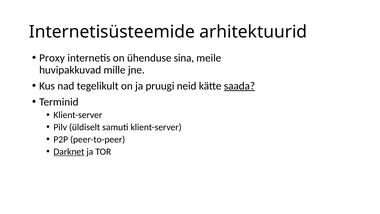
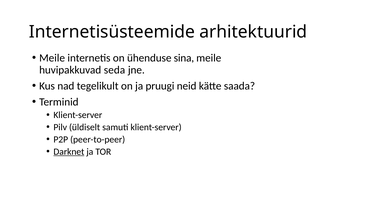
Proxy at (52, 58): Proxy -> Meile
mille: mille -> seda
saada underline: present -> none
